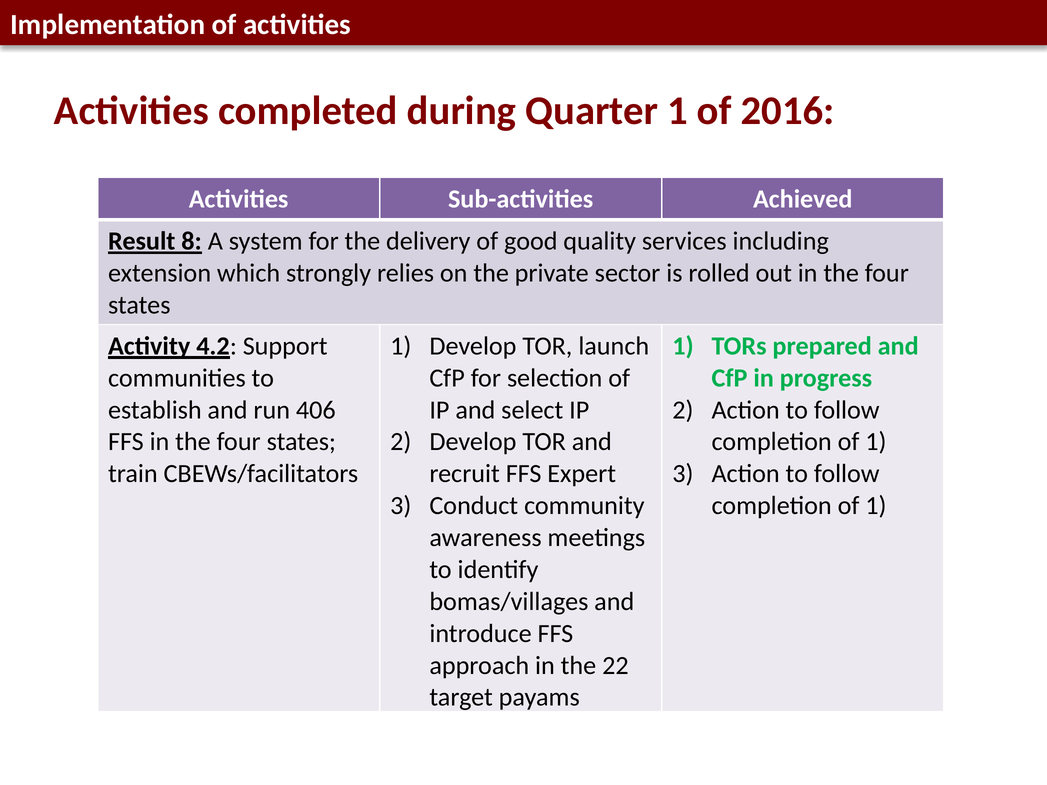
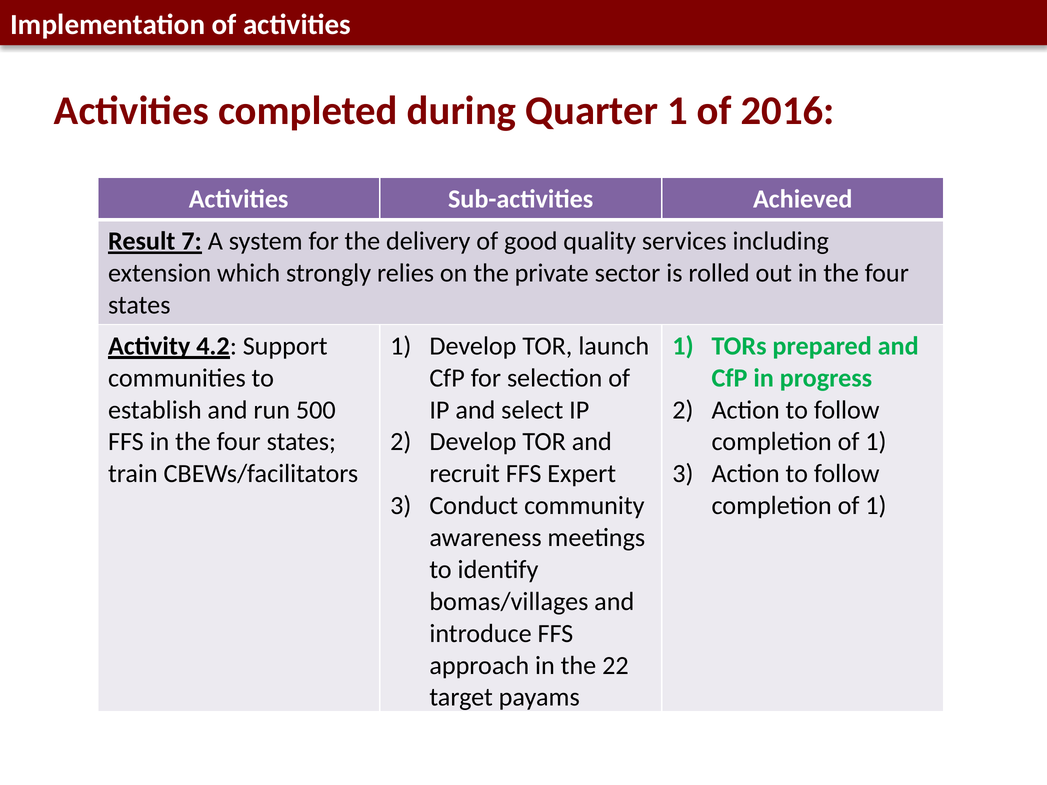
8: 8 -> 7
406: 406 -> 500
